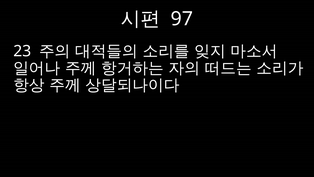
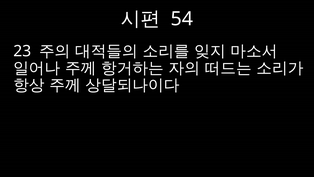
97: 97 -> 54
